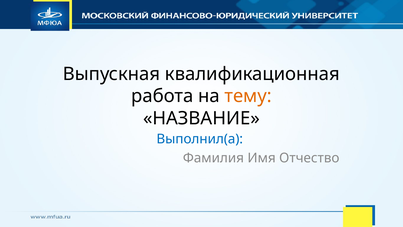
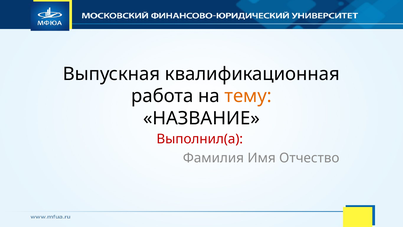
Выполнил(а colour: blue -> red
